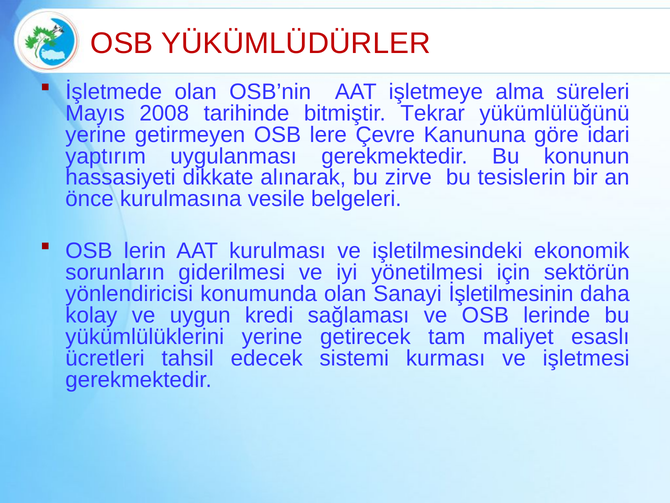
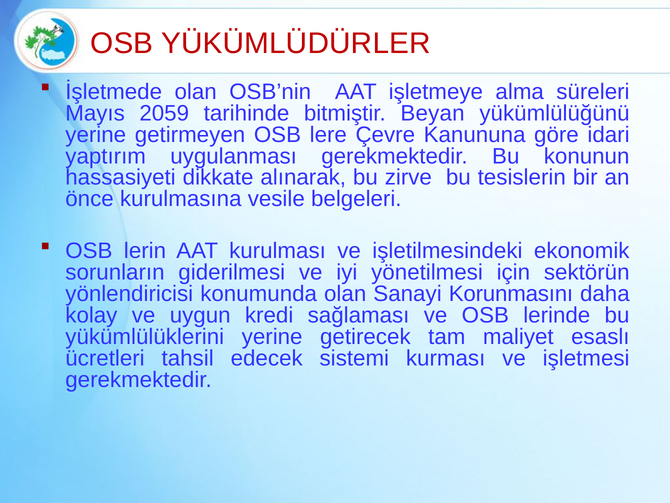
2008: 2008 -> 2059
Tekrar: Tekrar -> Beyan
İşletilmesinin: İşletilmesinin -> Korunmasını
